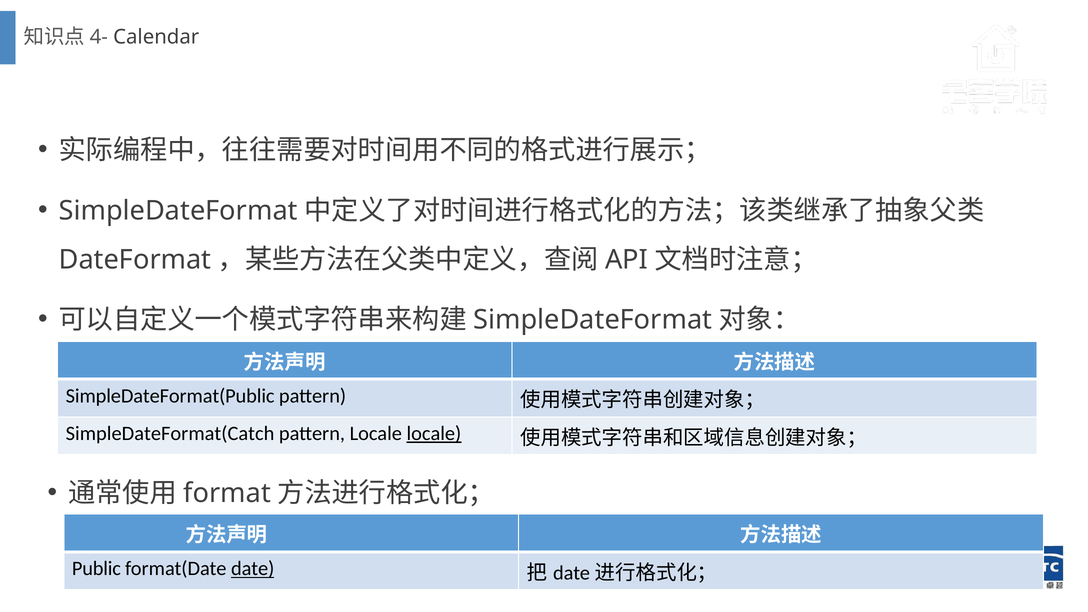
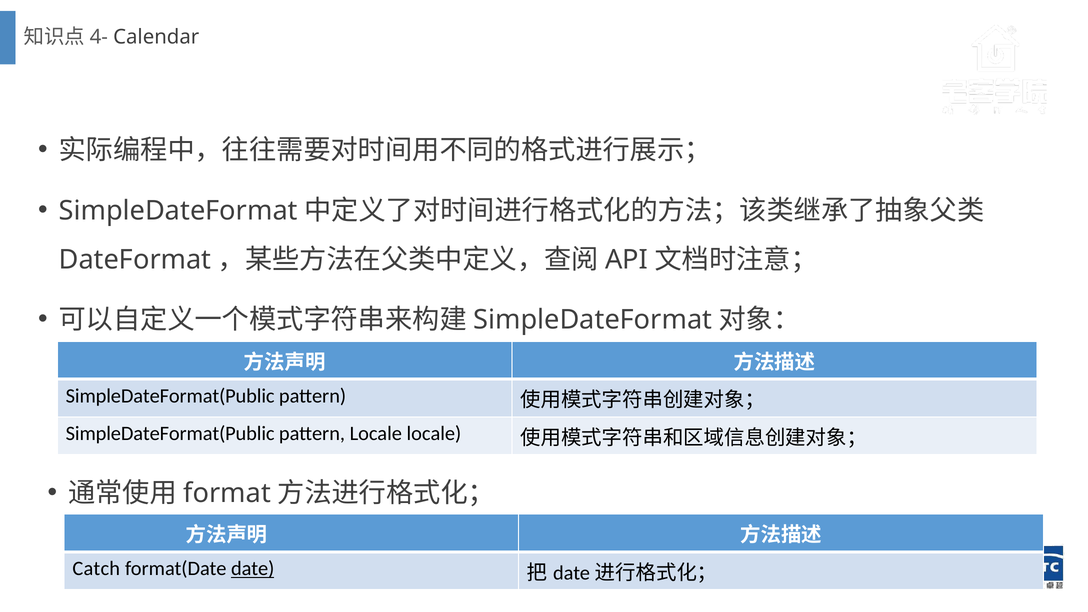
SimpleDateFormat(Catch at (170, 434): SimpleDateFormat(Catch -> SimpleDateFormat(Public
locale at (434, 434) underline: present -> none
Public: Public -> Catch
